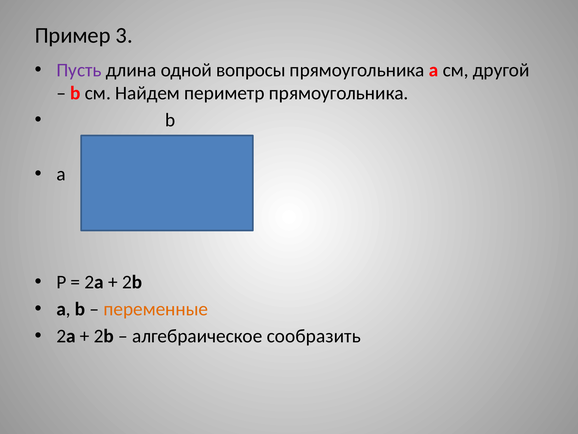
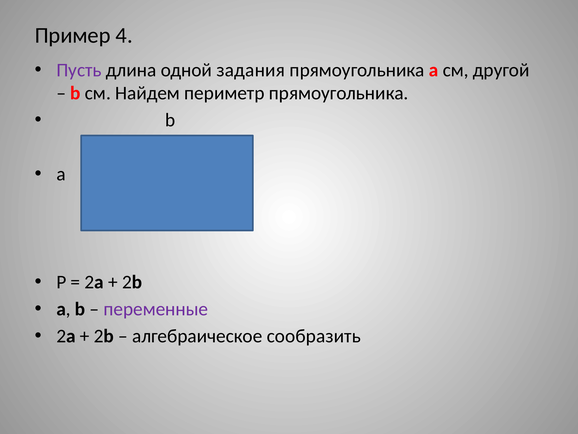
3: 3 -> 4
вопросы: вопросы -> задания
переменные colour: orange -> purple
